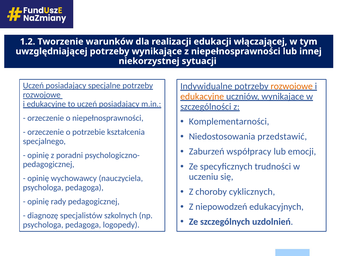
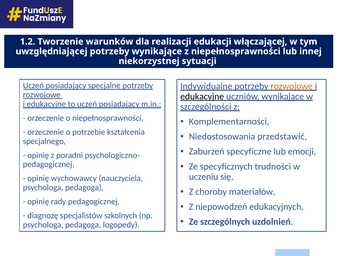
edukacyjne at (202, 96) colour: orange -> black
współpracy: współpracy -> specyficzne
cyklicznych: cyklicznych -> materiałów
